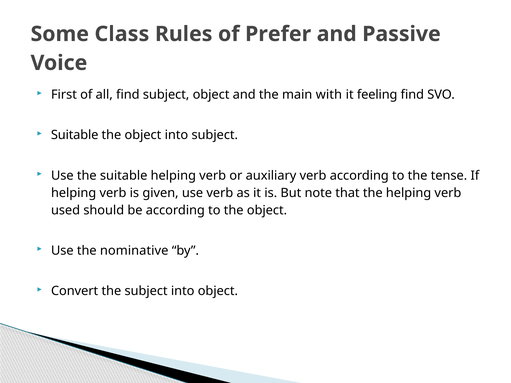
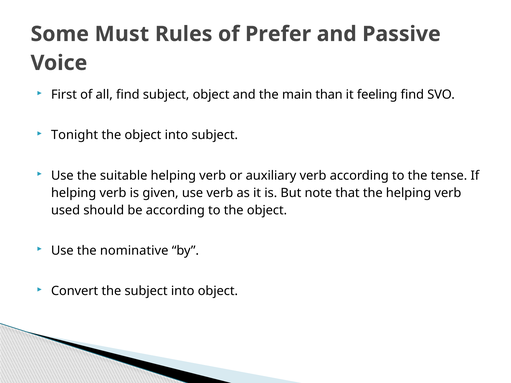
Class: Class -> Must
with: with -> than
Suitable at (75, 135): Suitable -> Tonight
